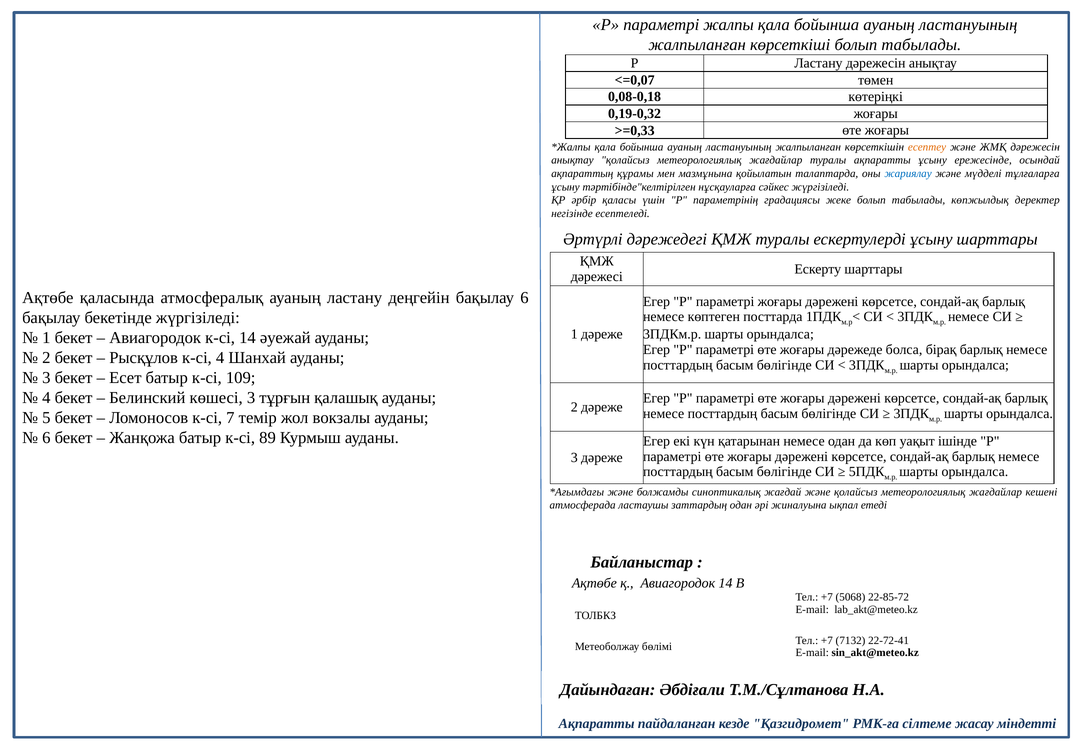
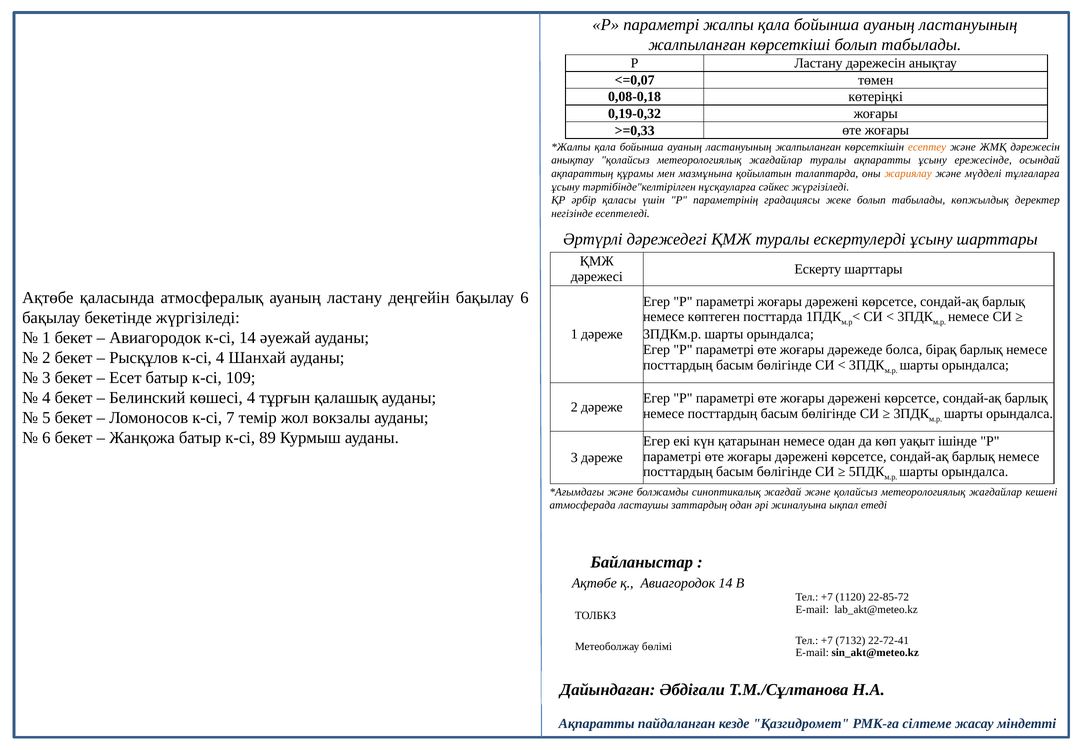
жариялау colour: blue -> orange
көшесі 3: 3 -> 4
5068: 5068 -> 1120
